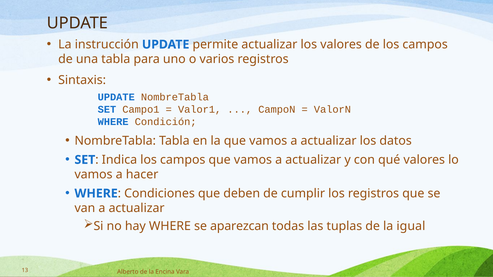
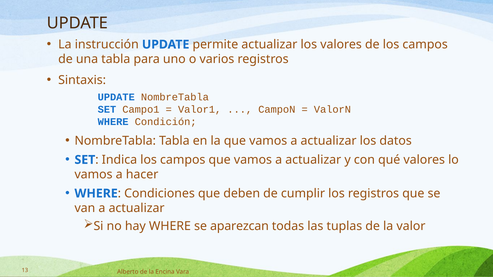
igual: igual -> valor
